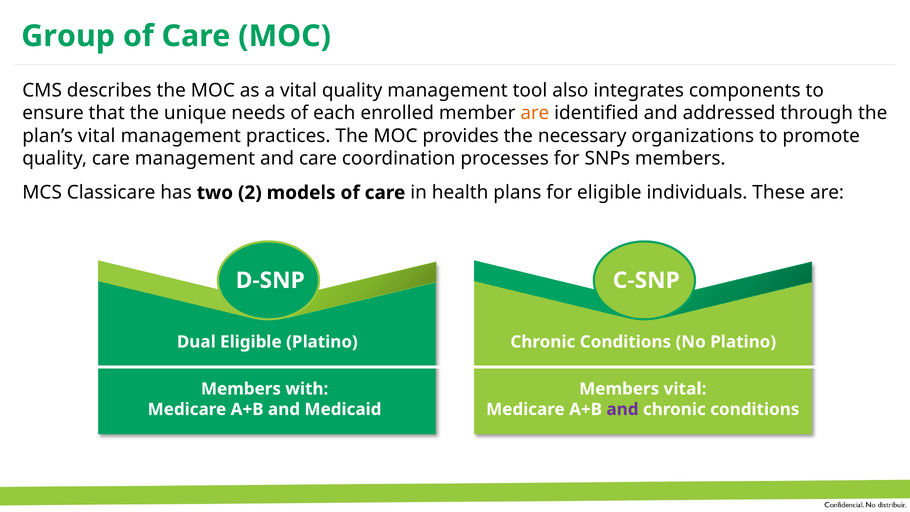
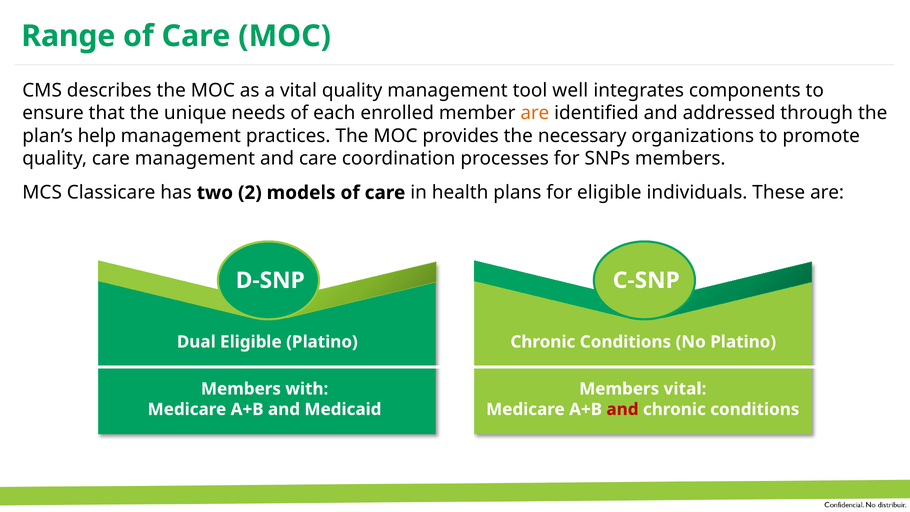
Group: Group -> Range
also: also -> well
plan’s vital: vital -> help
and at (622, 409) colour: purple -> red
